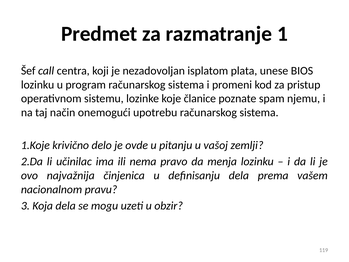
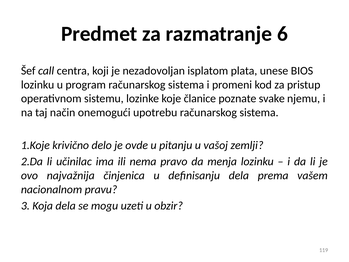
1: 1 -> 6
spam: spam -> svake
